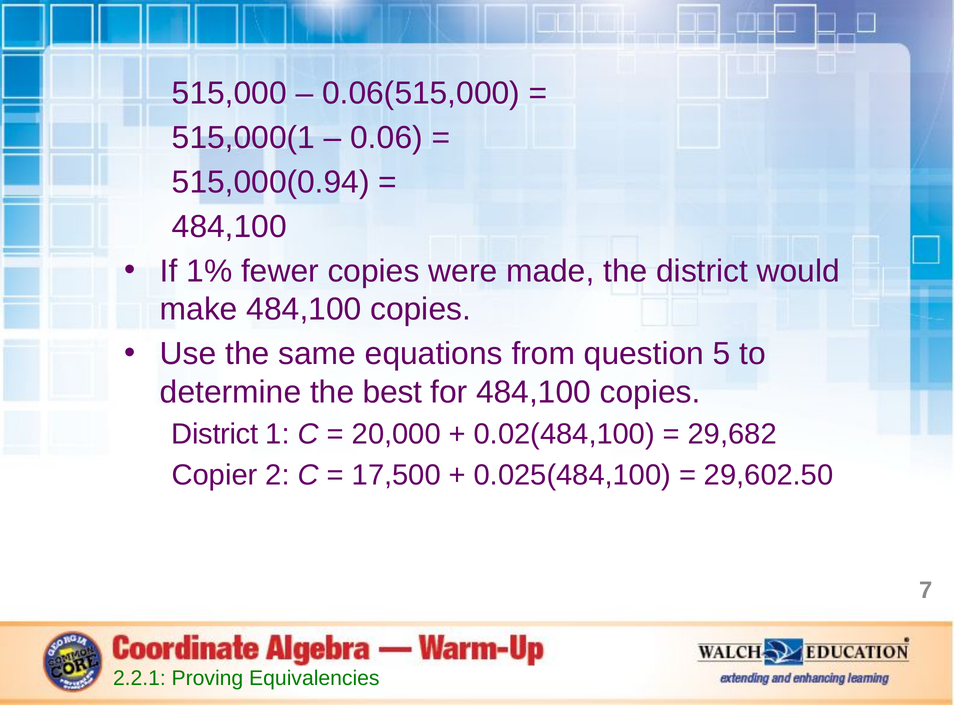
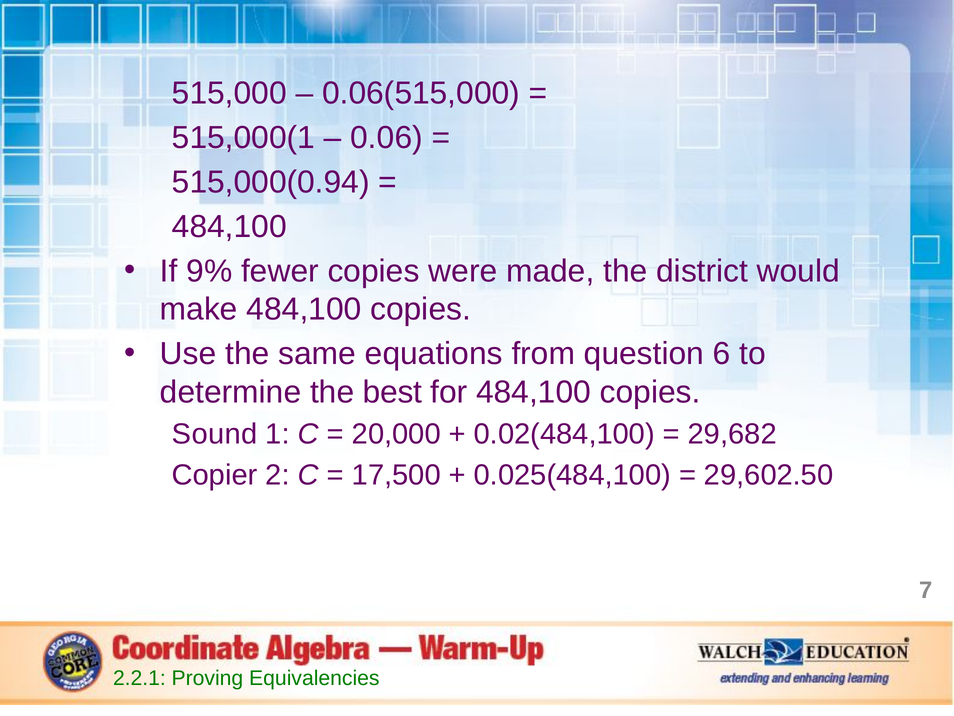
1%: 1% -> 9%
5: 5 -> 6
District at (215, 434): District -> Sound
